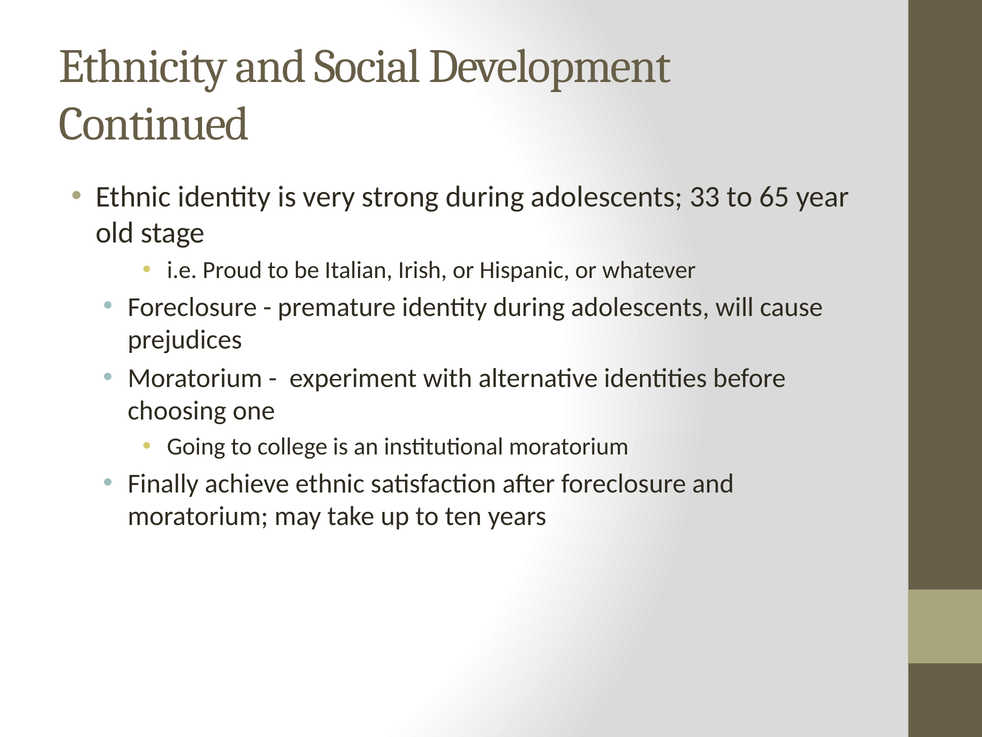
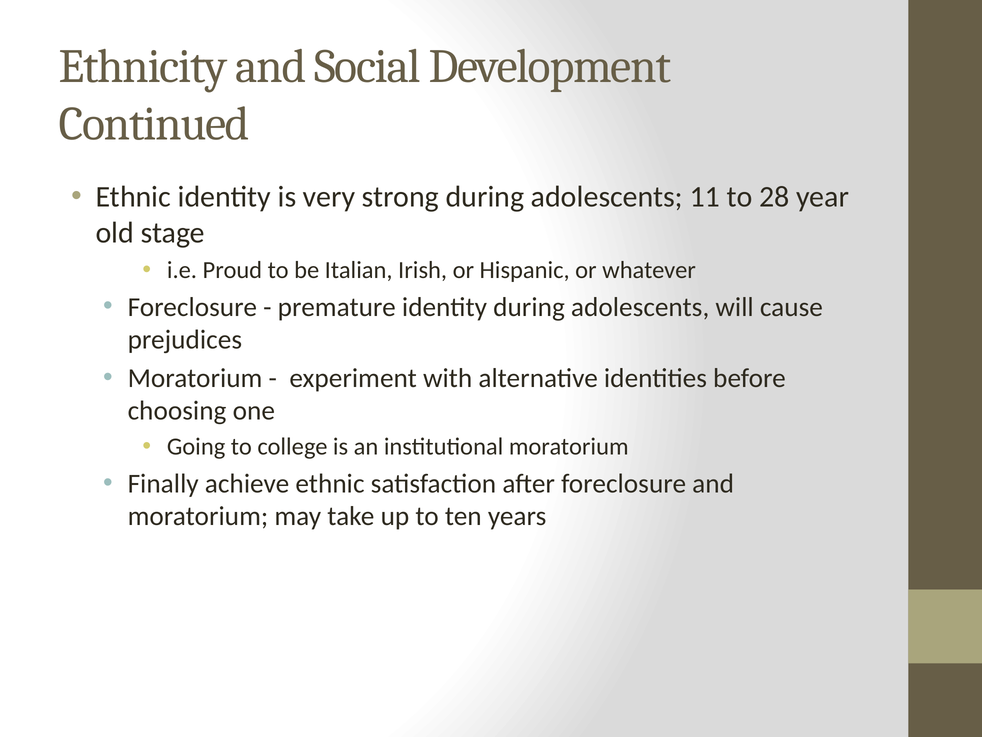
33: 33 -> 11
65: 65 -> 28
